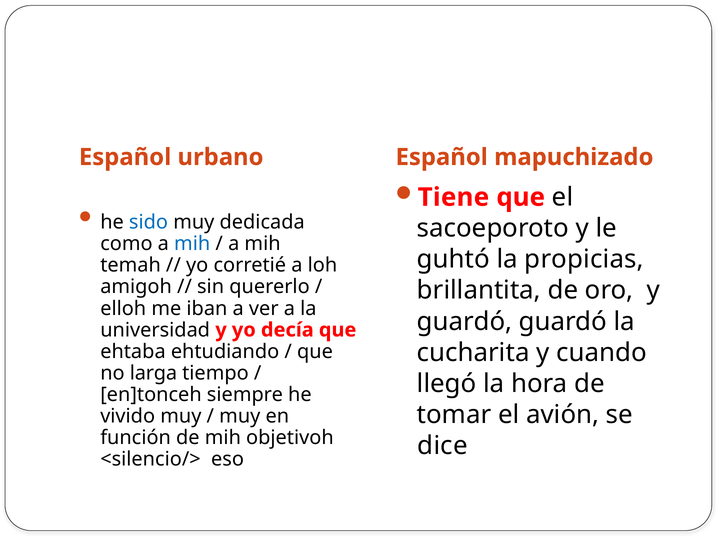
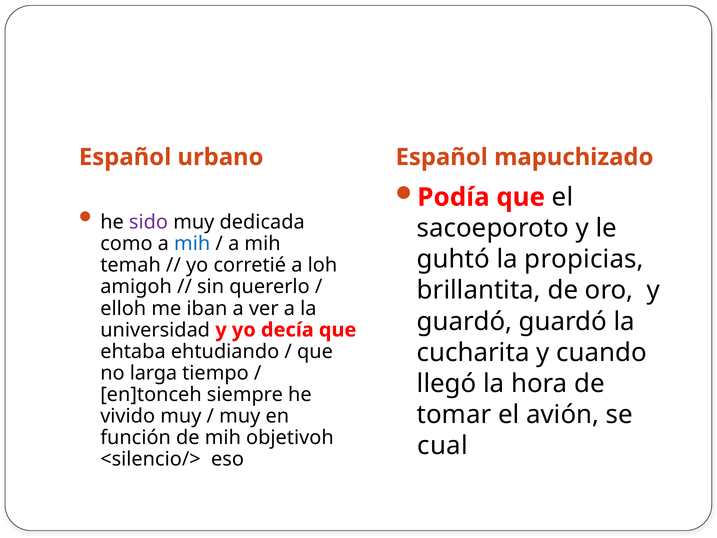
Tiene: Tiene -> Podía
sido colour: blue -> purple
dice: dice -> cual
